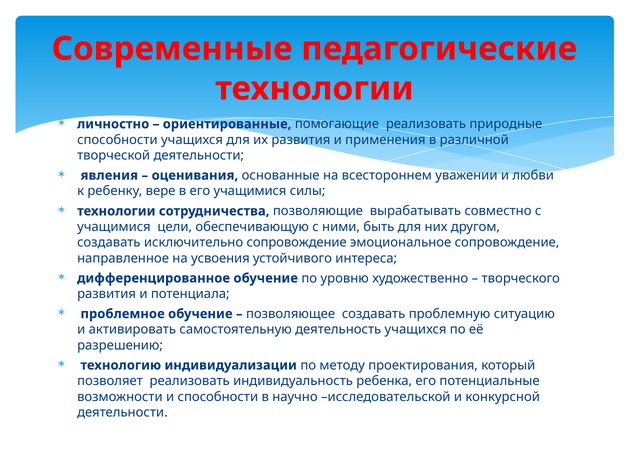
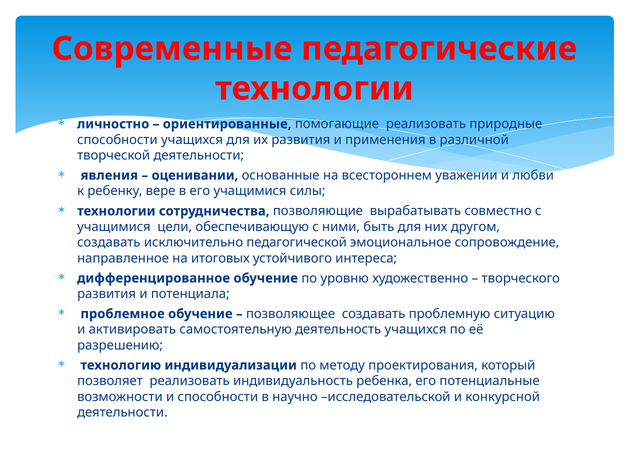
оценивания: оценивания -> оценивании
исключительно сопровождение: сопровождение -> педагогической
усвоения: усвоения -> итоговых
